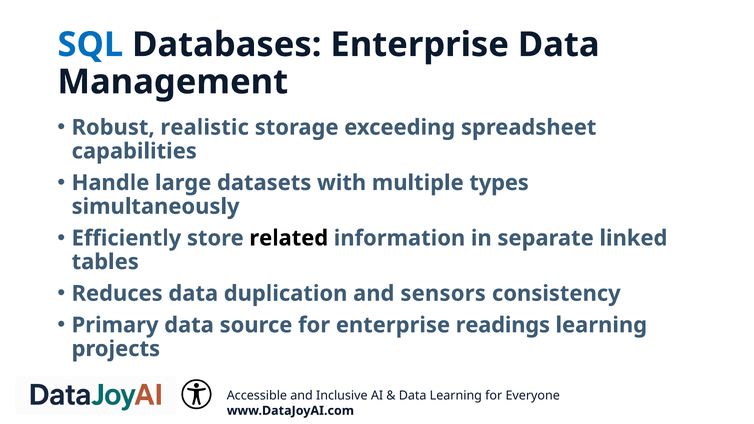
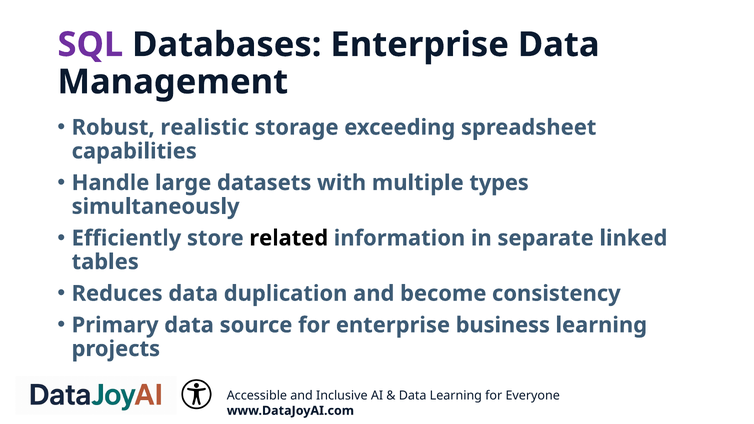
SQL colour: blue -> purple
sensors: sensors -> become
readings: readings -> business
